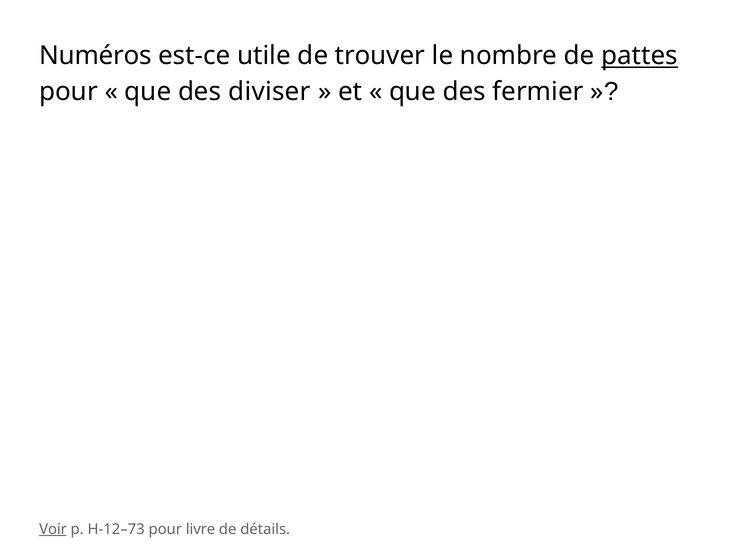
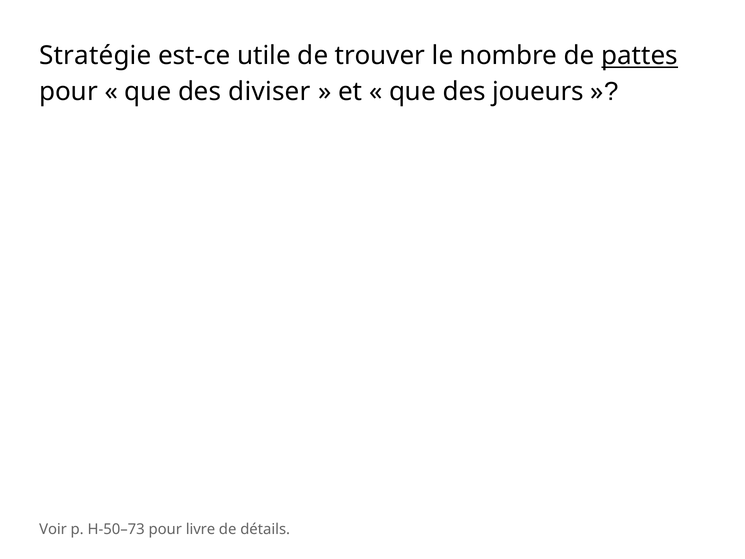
Numéros: Numéros -> Stratégie
fermier: fermier -> joueurs
Voir underline: present -> none
H-12–73: H-12–73 -> H-50–73
